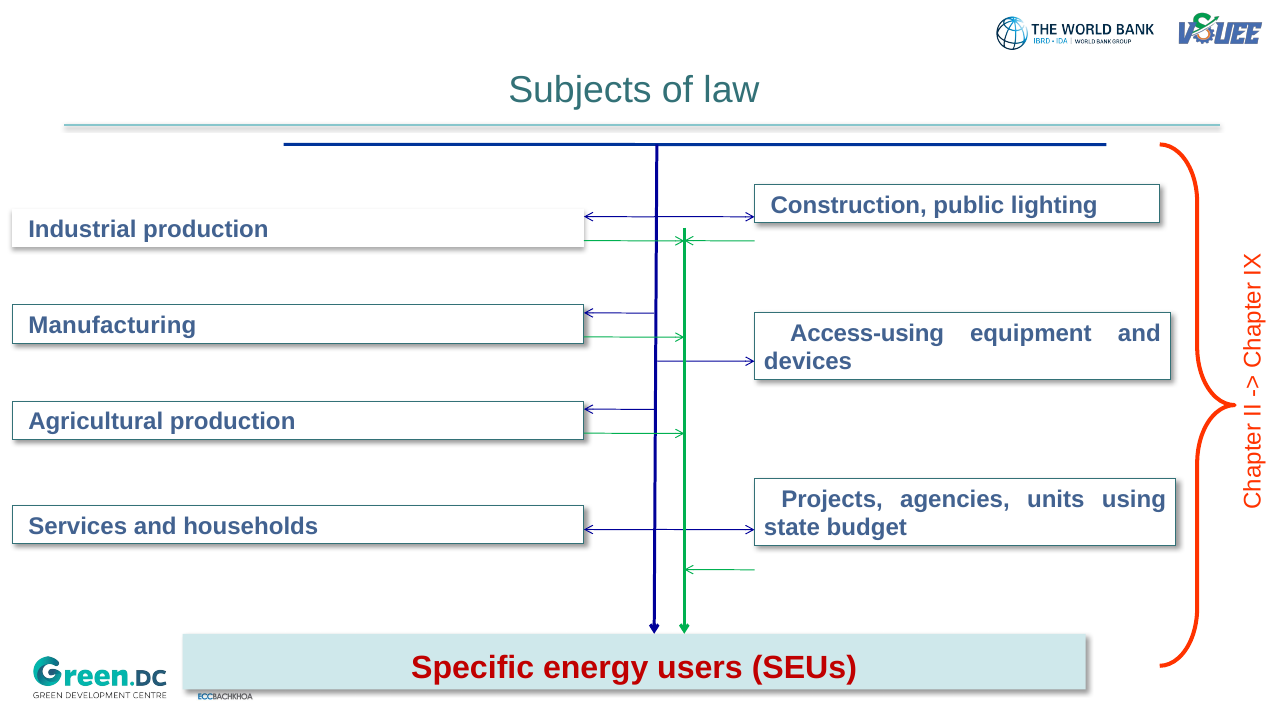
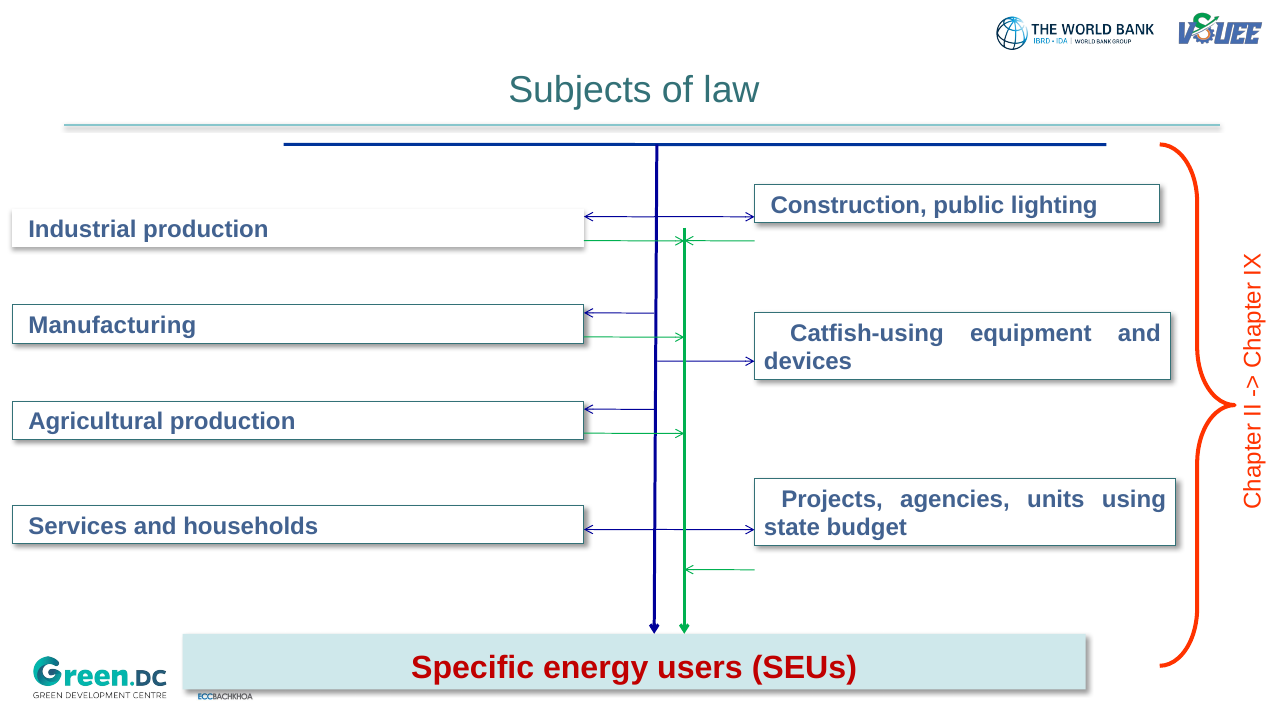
Access-using: Access-using -> Catfish-using
